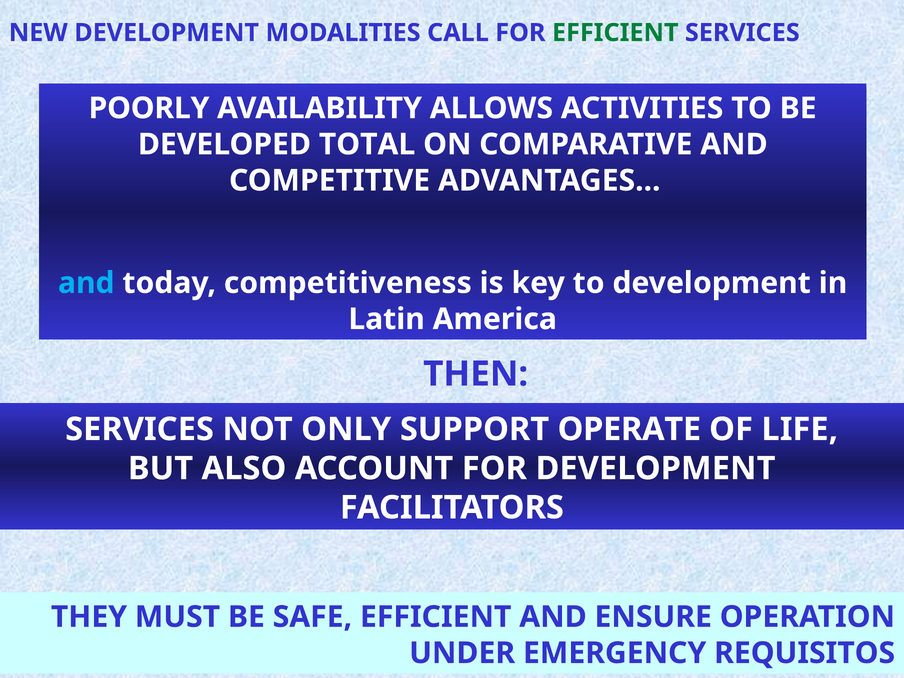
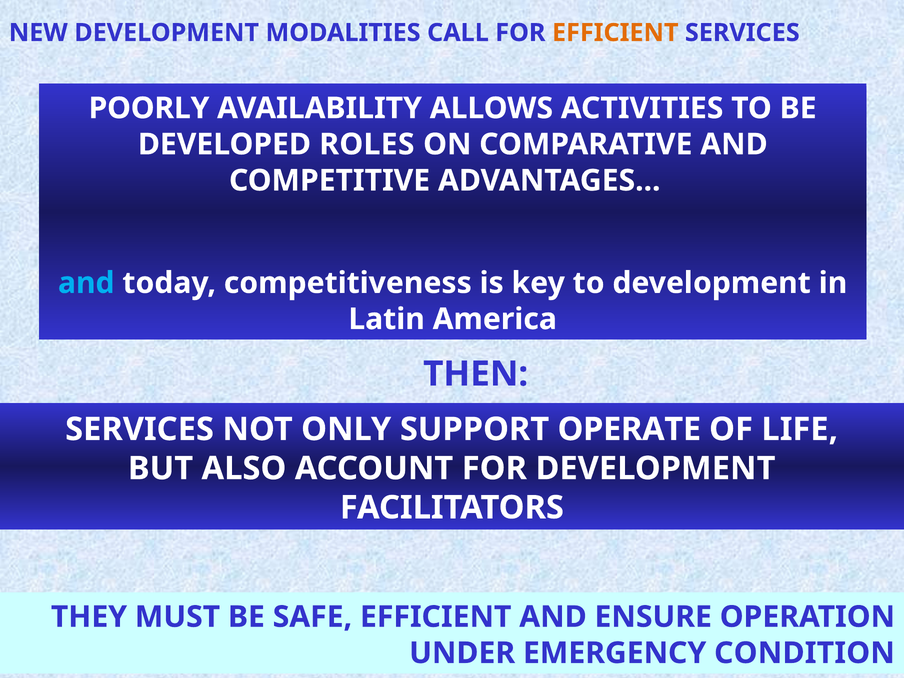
EFFICIENT at (615, 33) colour: green -> orange
TOTAL: TOTAL -> ROLES
REQUISITOS: REQUISITOS -> CONDITION
